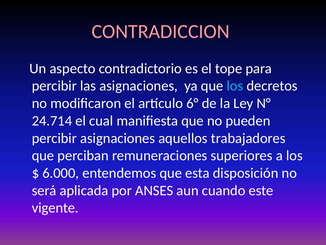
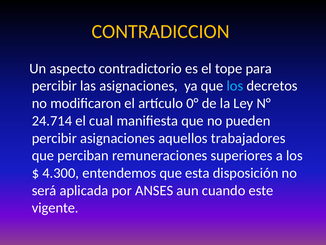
CONTRADICCION colour: pink -> yellow
6°: 6° -> 0°
6.000: 6.000 -> 4.300
